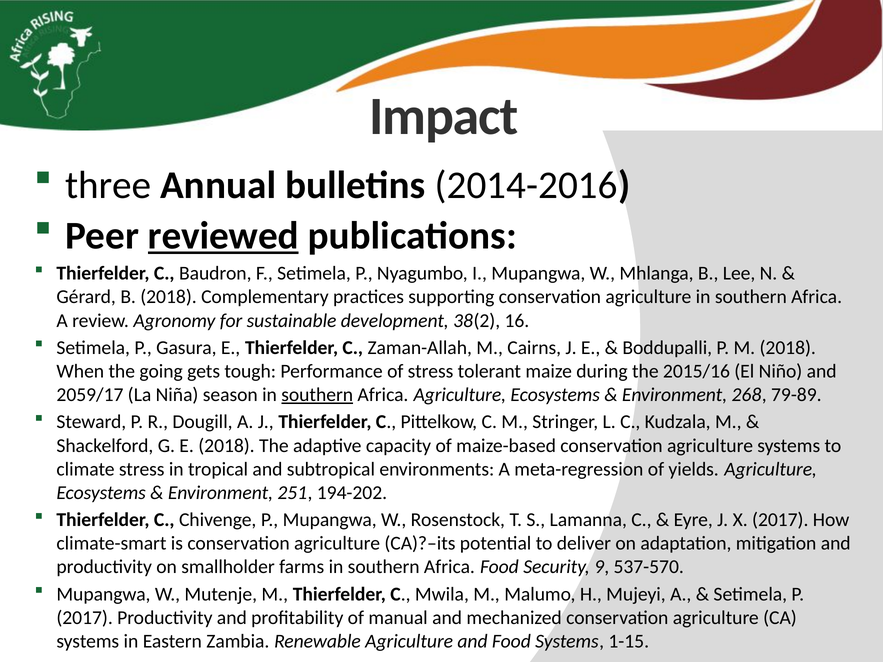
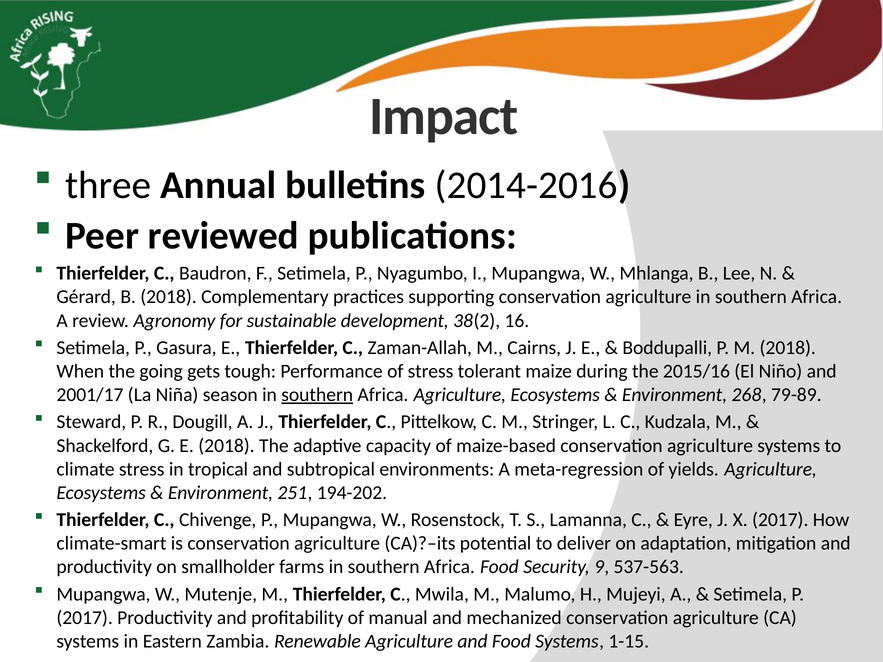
reviewed underline: present -> none
2059/17: 2059/17 -> 2001/17
537-570: 537-570 -> 537-563
